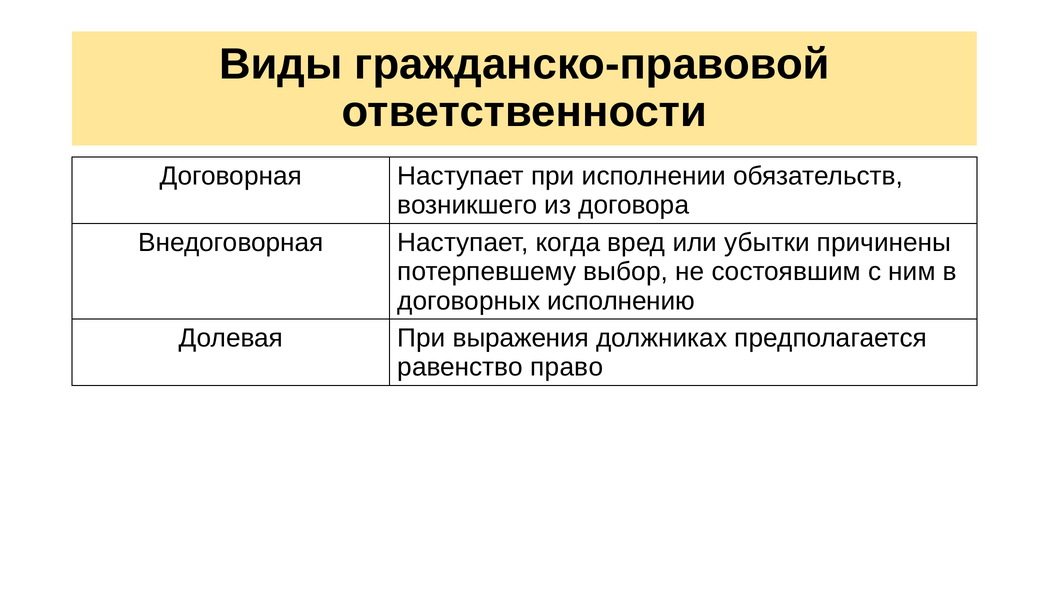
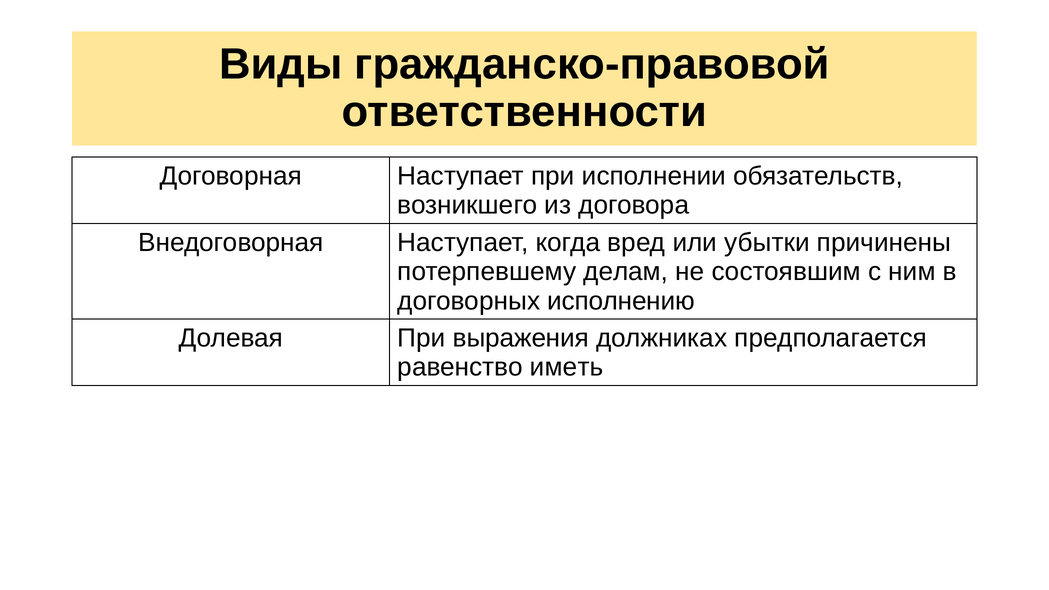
выбор: выбор -> делам
право: право -> иметь
